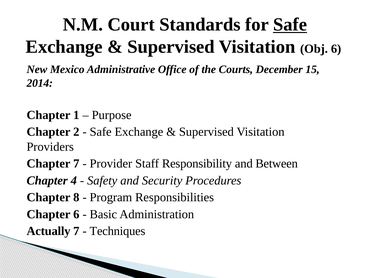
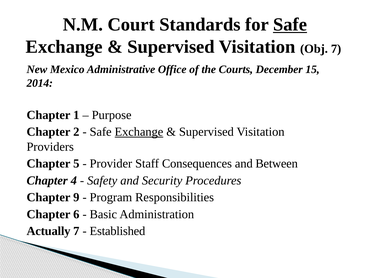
Obj 6: 6 -> 7
Exchange at (139, 132) underline: none -> present
Chapter 7: 7 -> 5
Responsibility: Responsibility -> Consequences
8: 8 -> 9
Techniques: Techniques -> Established
